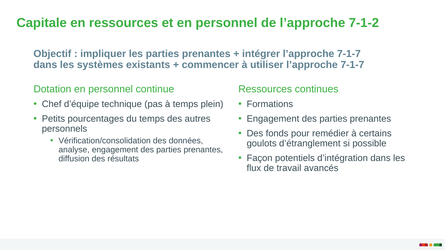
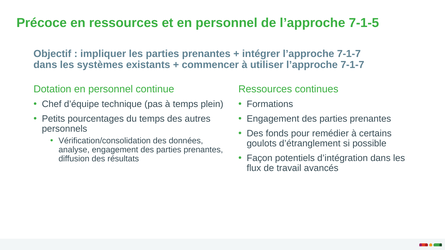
Capitale: Capitale -> Précoce
7-1-2: 7-1-2 -> 7-1-5
